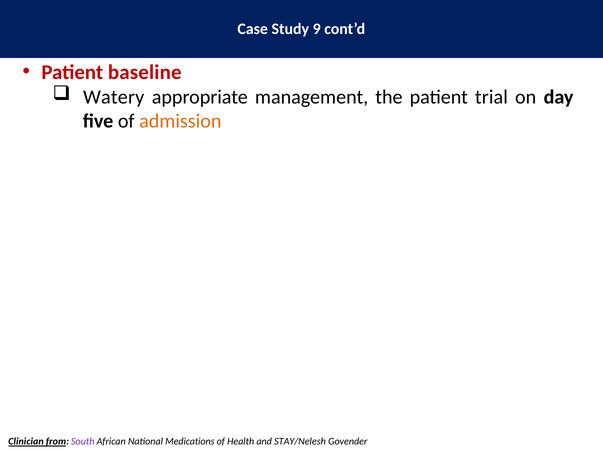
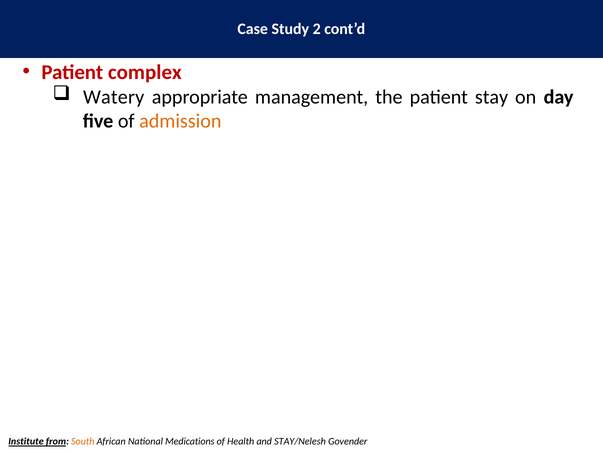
9: 9 -> 2
baseline: baseline -> complex
trial: trial -> stay
Clinician: Clinician -> Institute
South colour: purple -> orange
